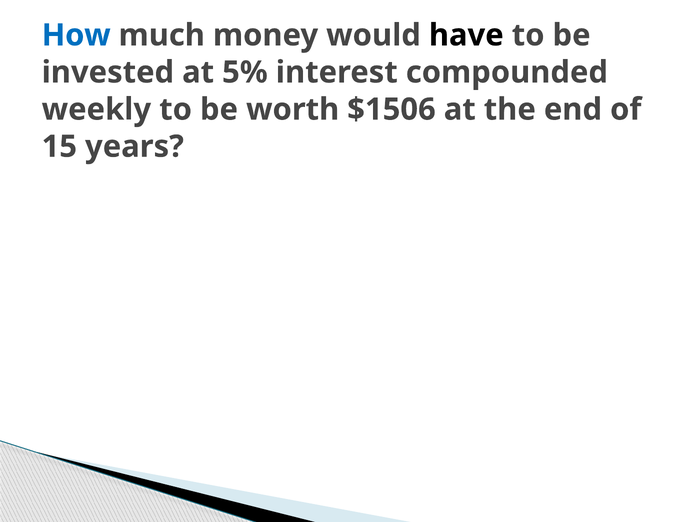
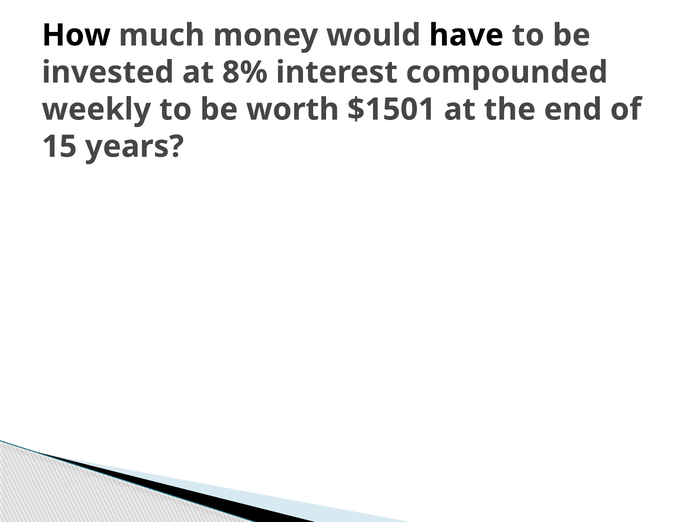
How colour: blue -> black
5%: 5% -> 8%
$1506: $1506 -> $1501
